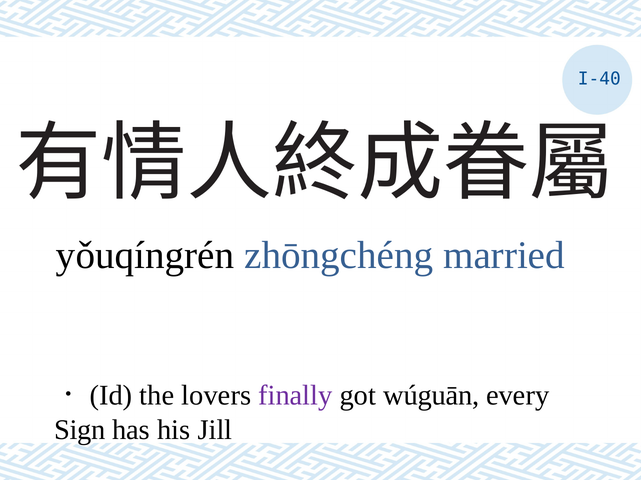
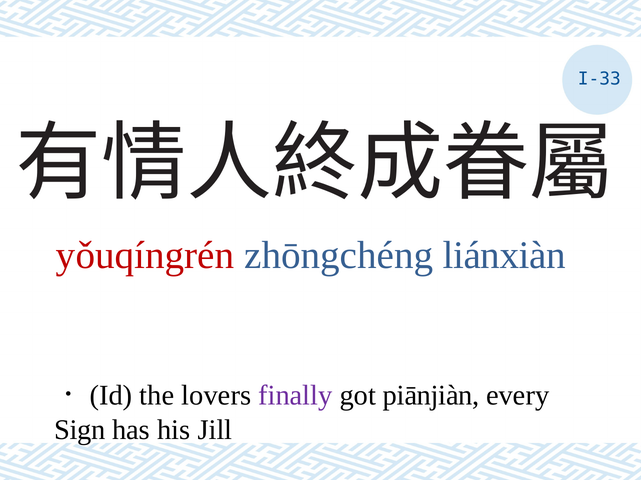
I-40: I-40 -> I-33
yǒuqíngrén colour: black -> red
married: married -> liánxiàn
wúguān: wúguān -> piānjiàn
